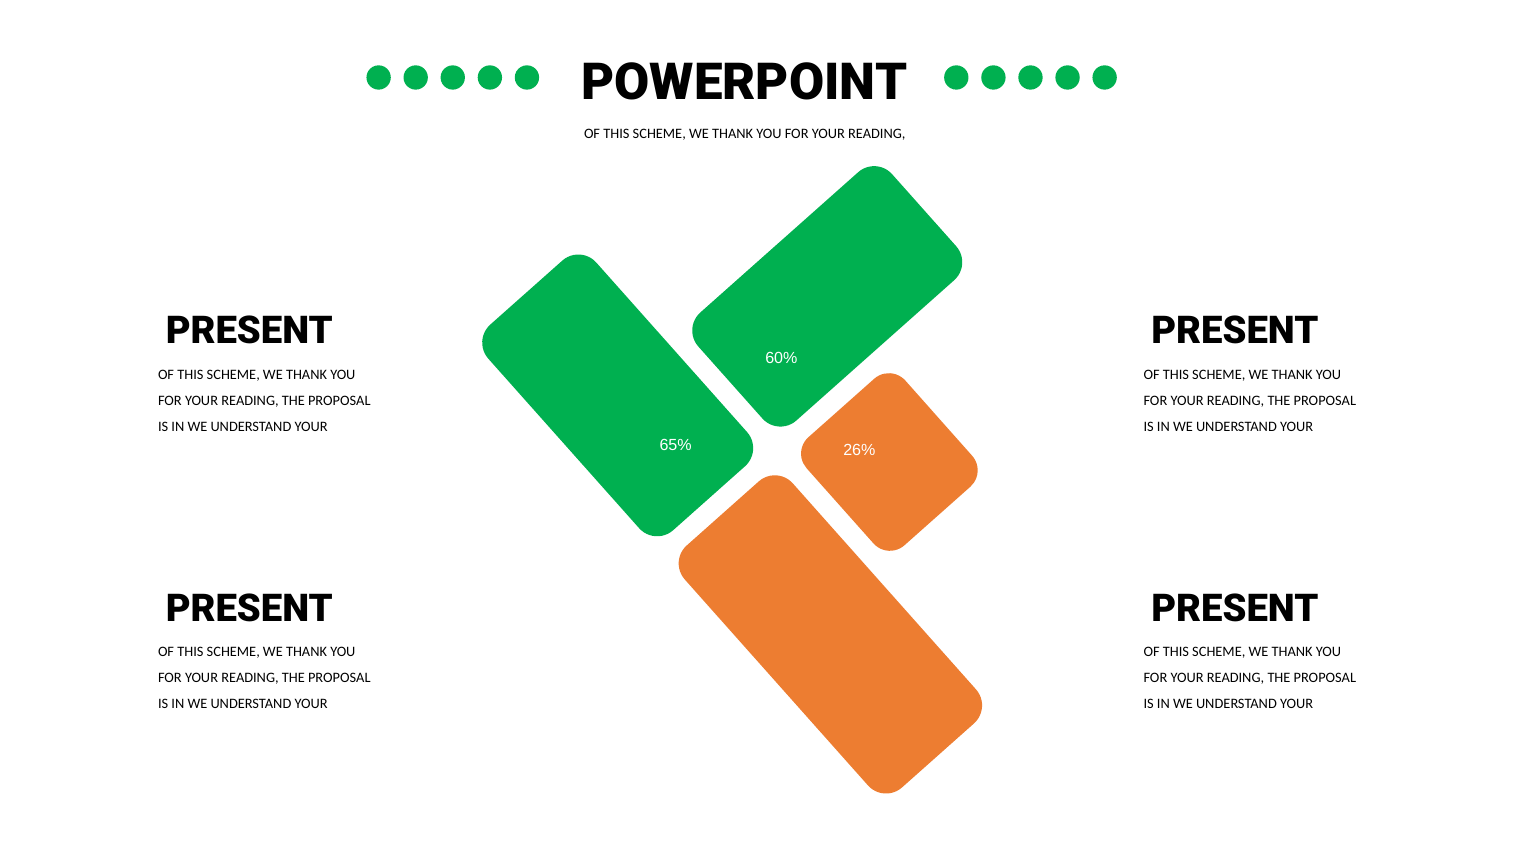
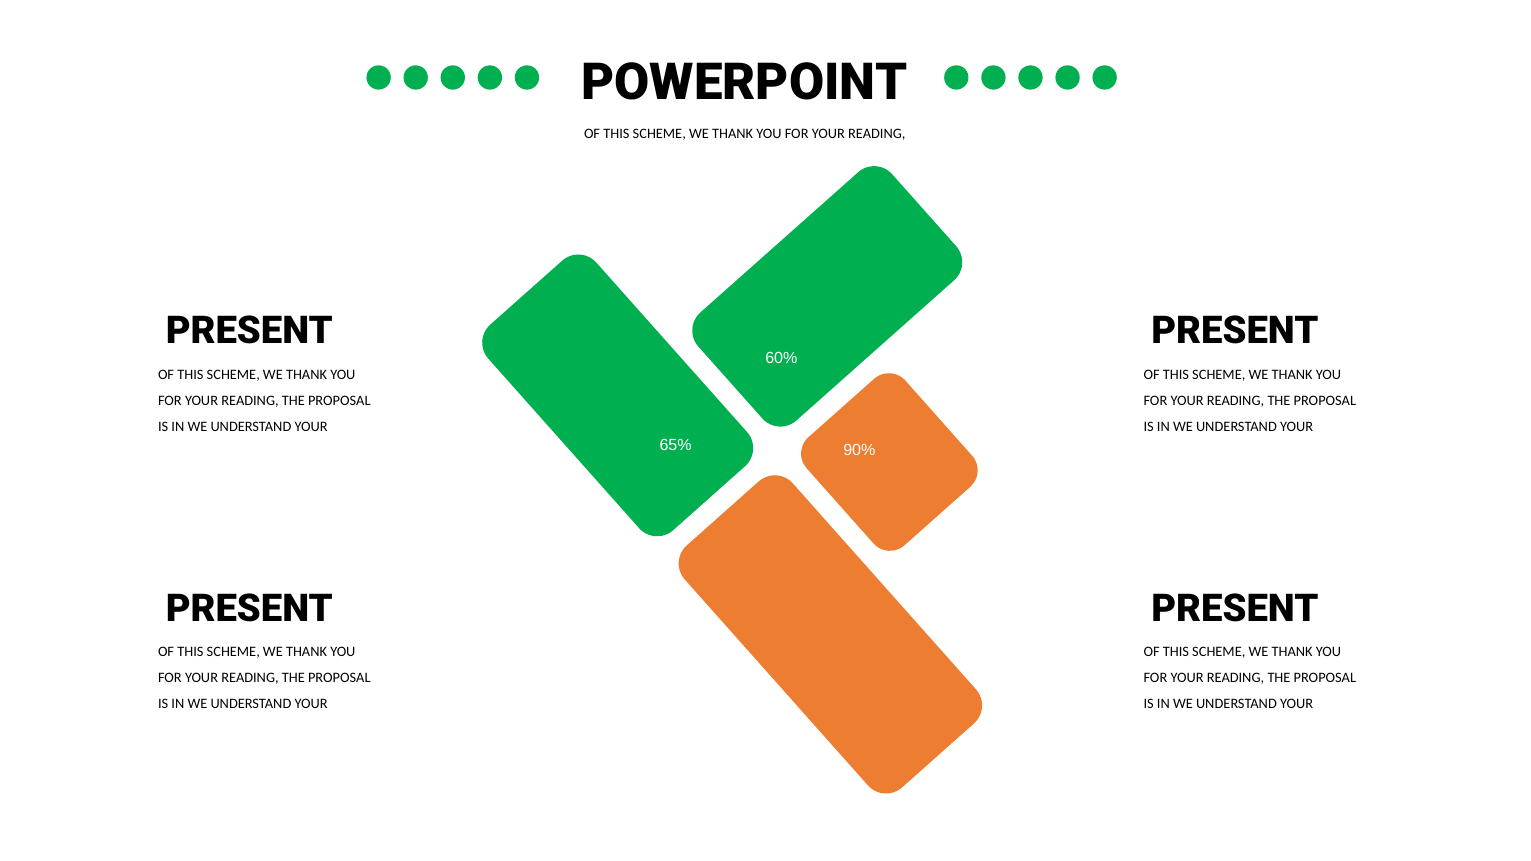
26%: 26% -> 90%
